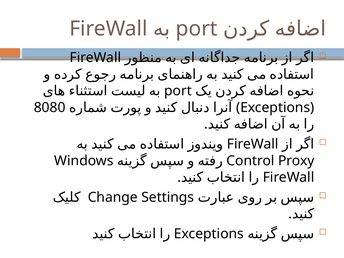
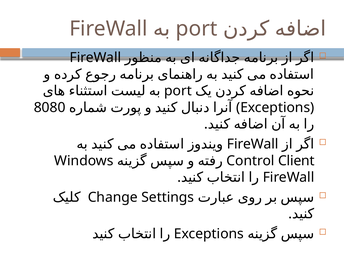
Proxy: Proxy -> Client
